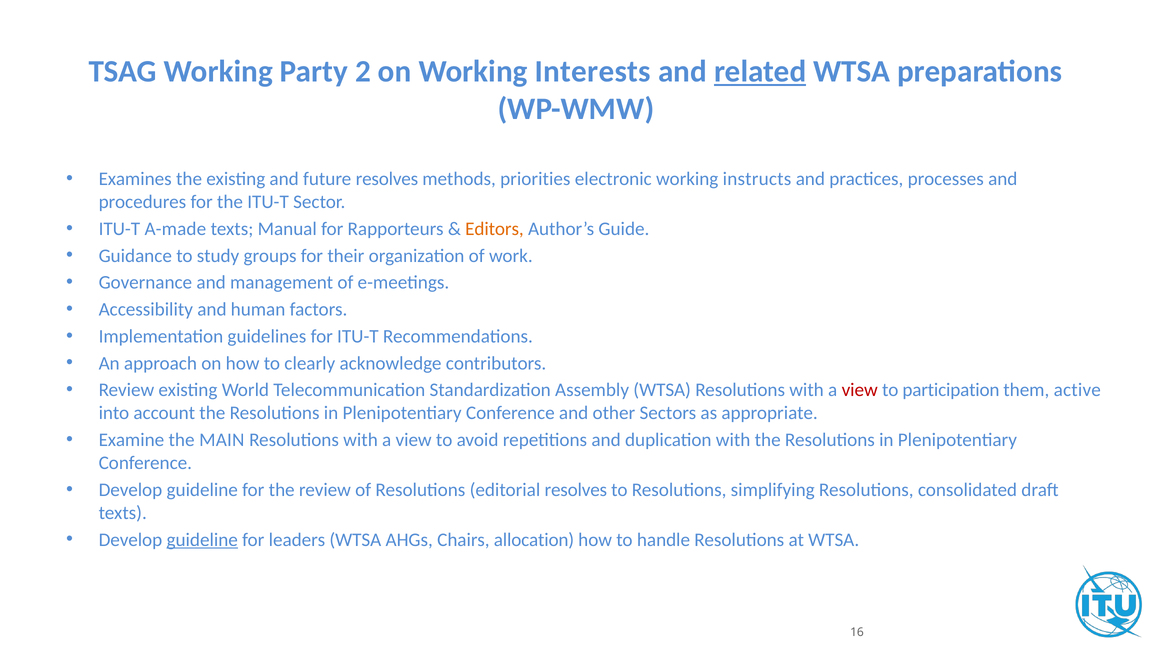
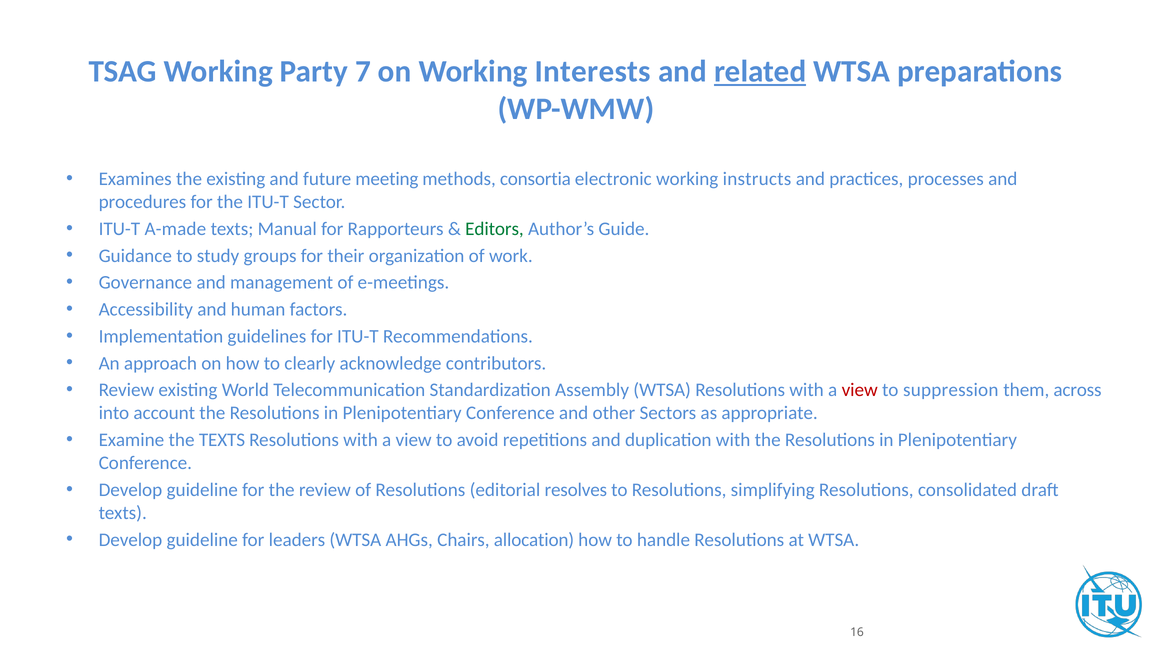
2: 2 -> 7
future resolves: resolves -> meeting
priorities: priorities -> consortia
Editors colour: orange -> green
participation: participation -> suppression
active: active -> across
the MAIN: MAIN -> TEXTS
guideline at (202, 540) underline: present -> none
